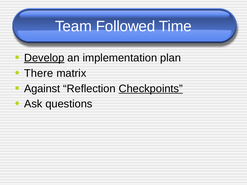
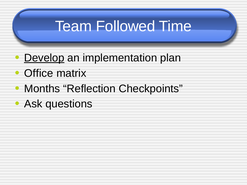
There: There -> Office
Against: Against -> Months
Checkpoints underline: present -> none
